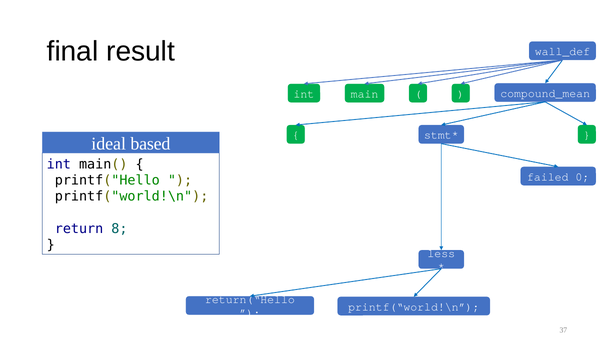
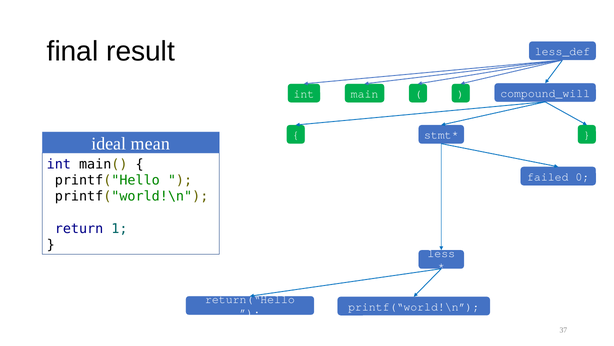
wall_def: wall_def -> less_def
compound_mean: compound_mean -> compound_will
based: based -> mean
8: 8 -> 1
